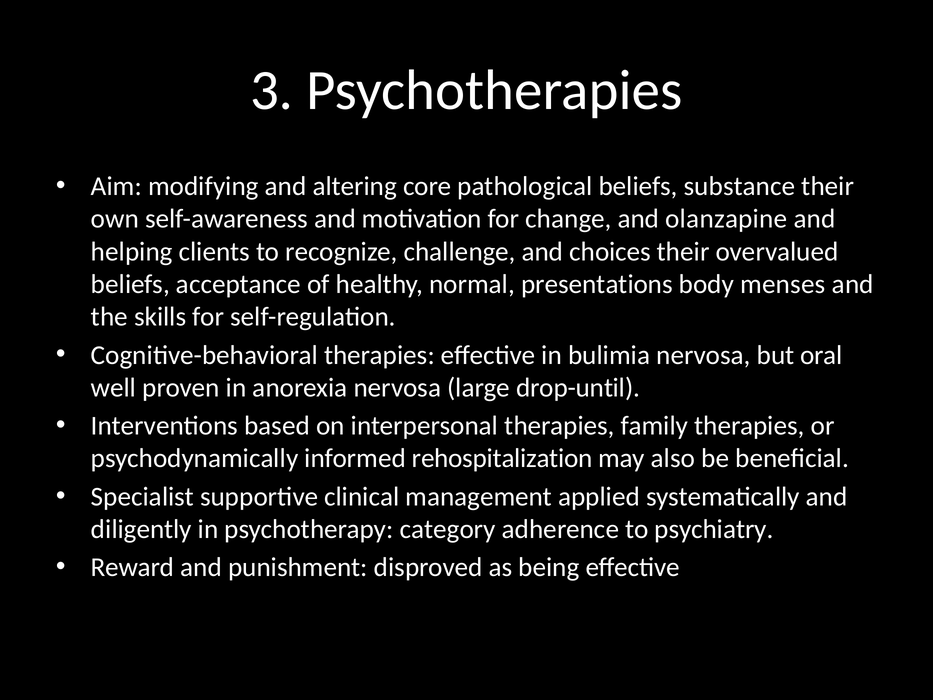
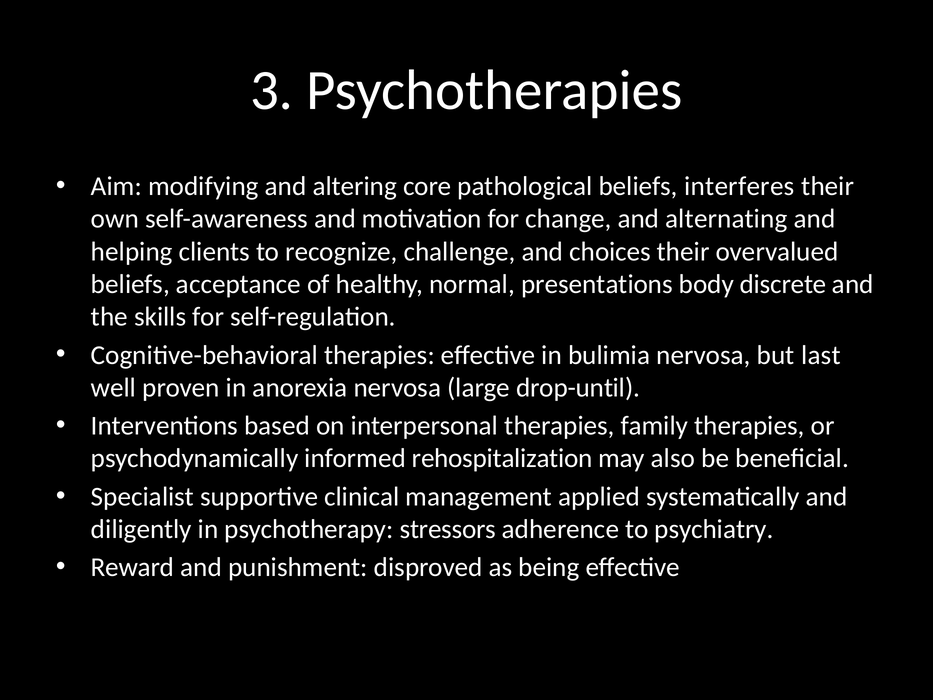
substance: substance -> interferes
olanzapine: olanzapine -> alternating
menses: menses -> discrete
oral: oral -> last
category: category -> stressors
